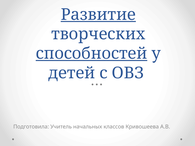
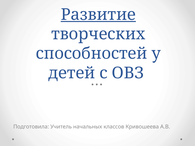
способностей underline: present -> none
